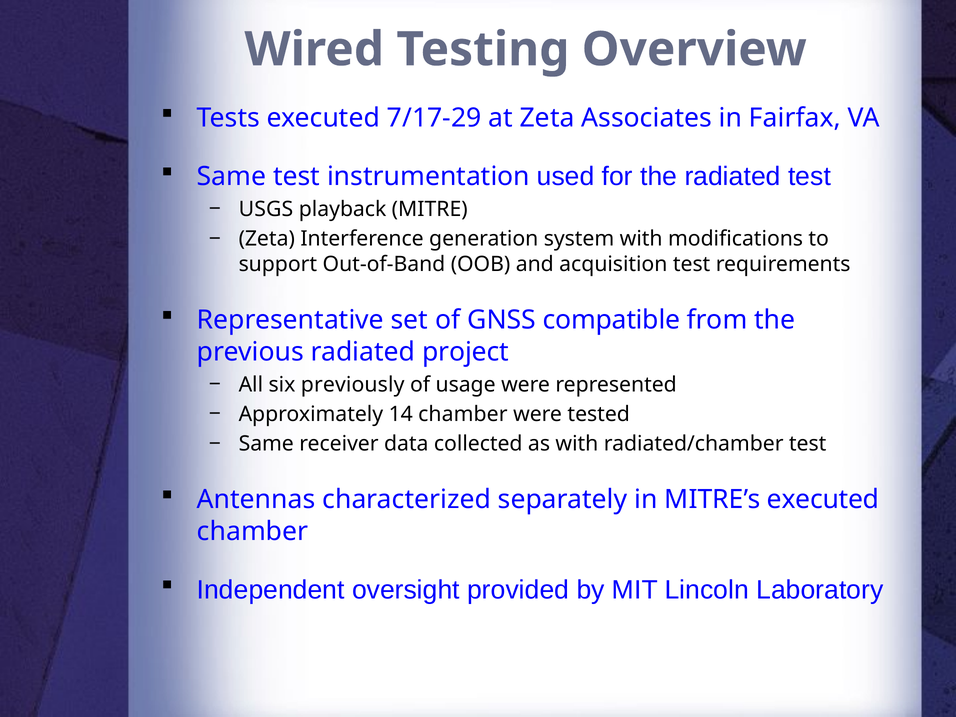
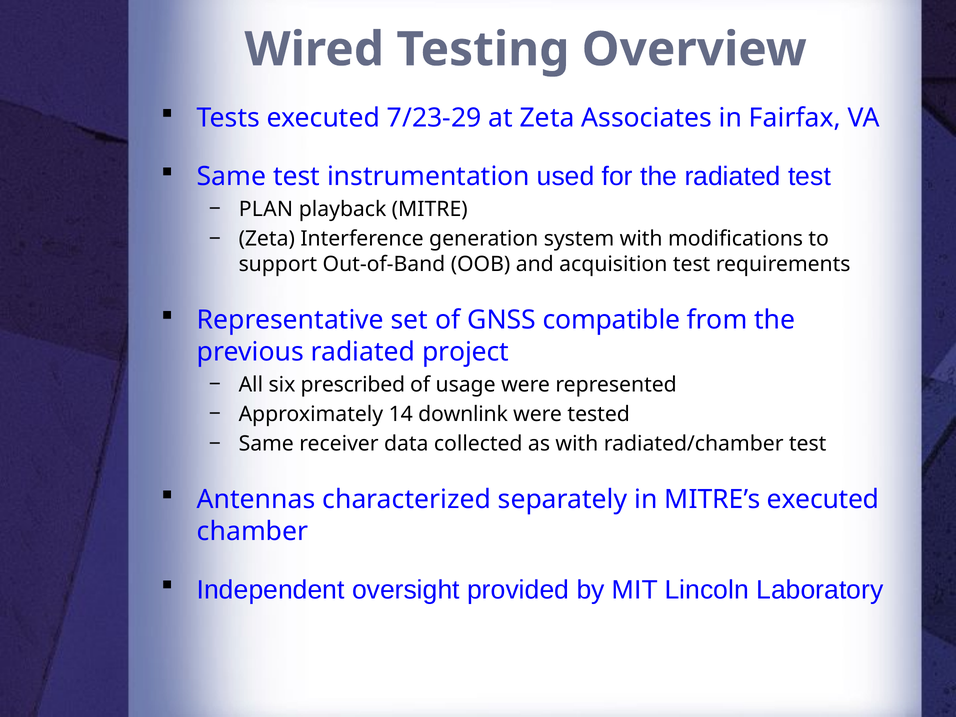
7/17-29: 7/17-29 -> 7/23-29
USGS: USGS -> PLAN
previously: previously -> prescribed
14 chamber: chamber -> downlink
